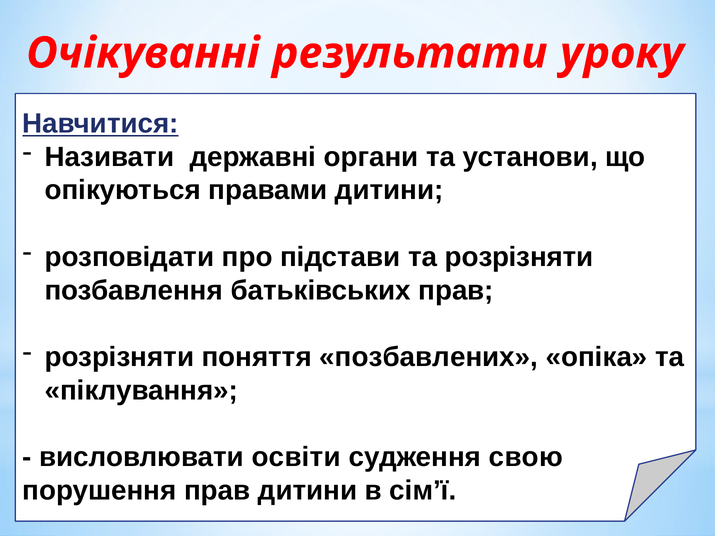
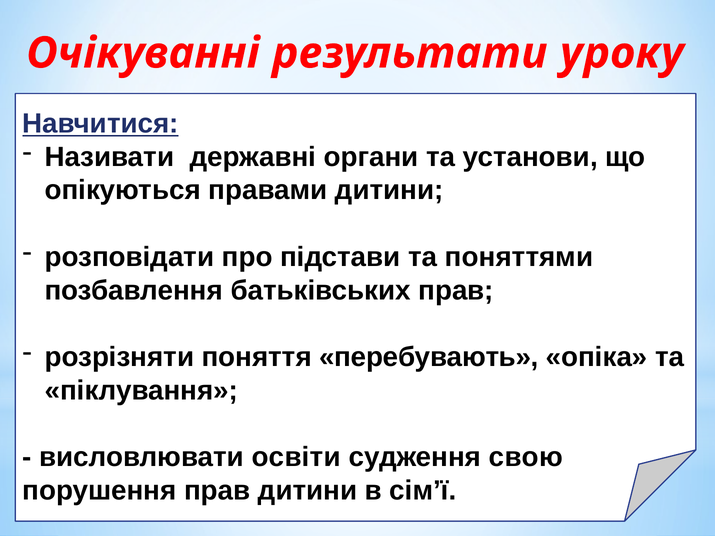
та розрізняти: розрізняти -> поняттями
позбавлених: позбавлених -> перебувають
